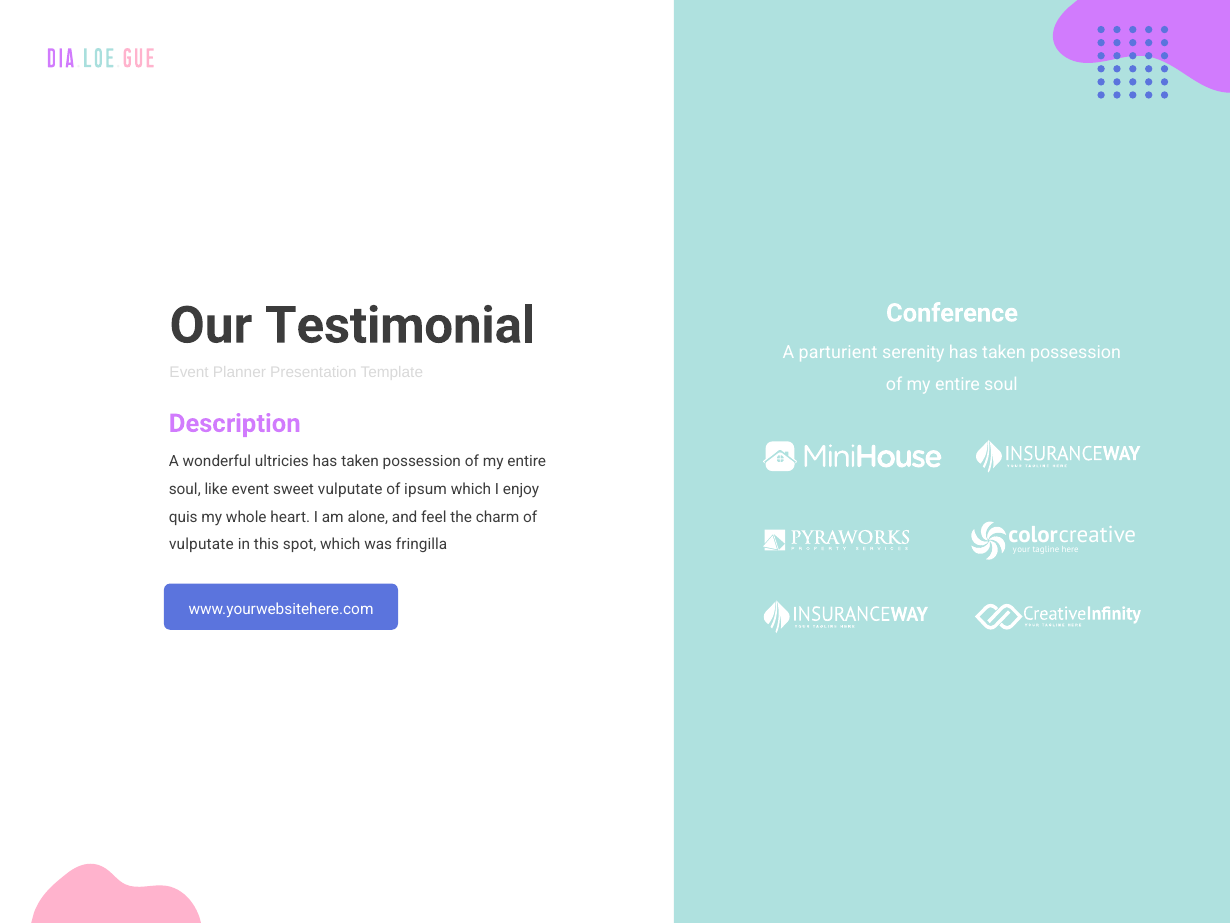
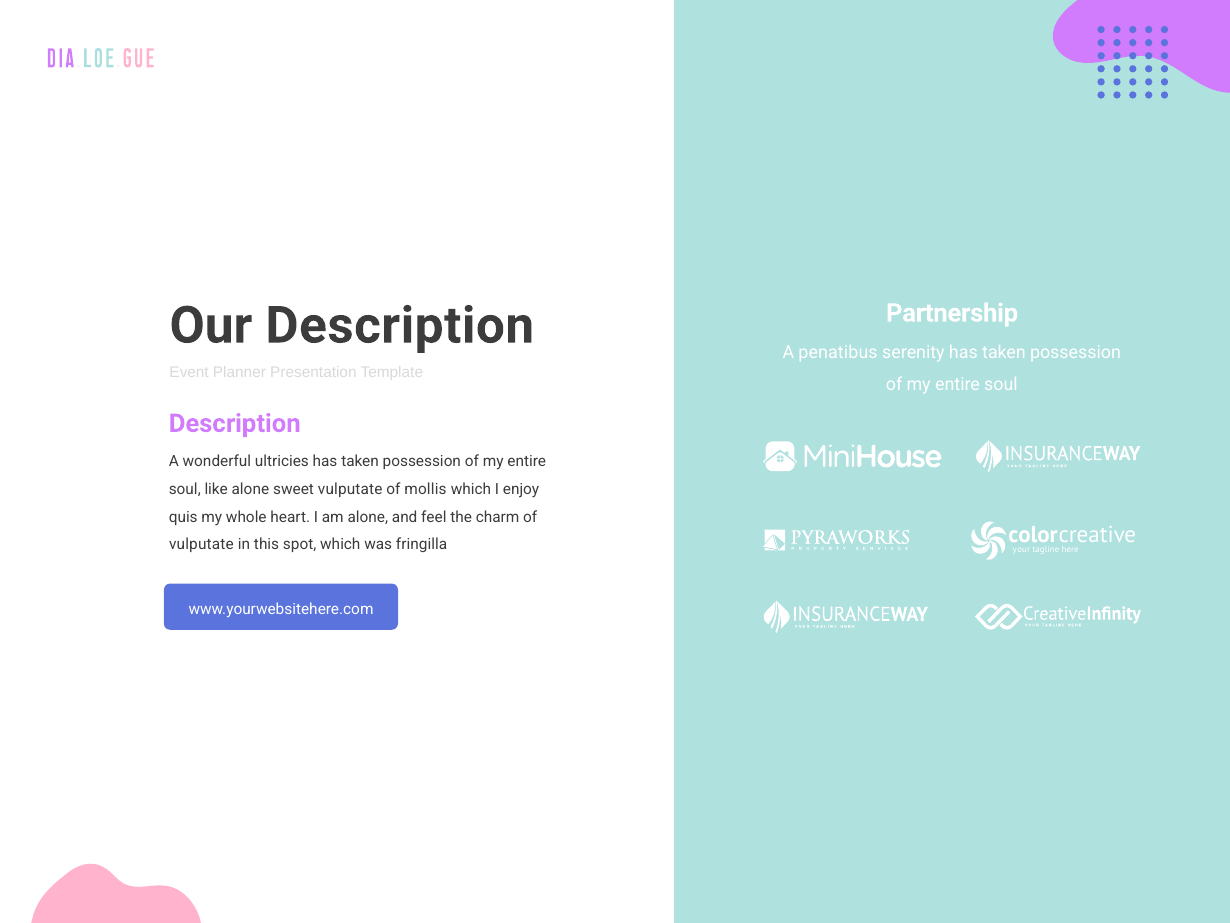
Conference: Conference -> Partnership
Our Testimonial: Testimonial -> Description
parturient: parturient -> penatibus
like event: event -> alone
ipsum: ipsum -> mollis
